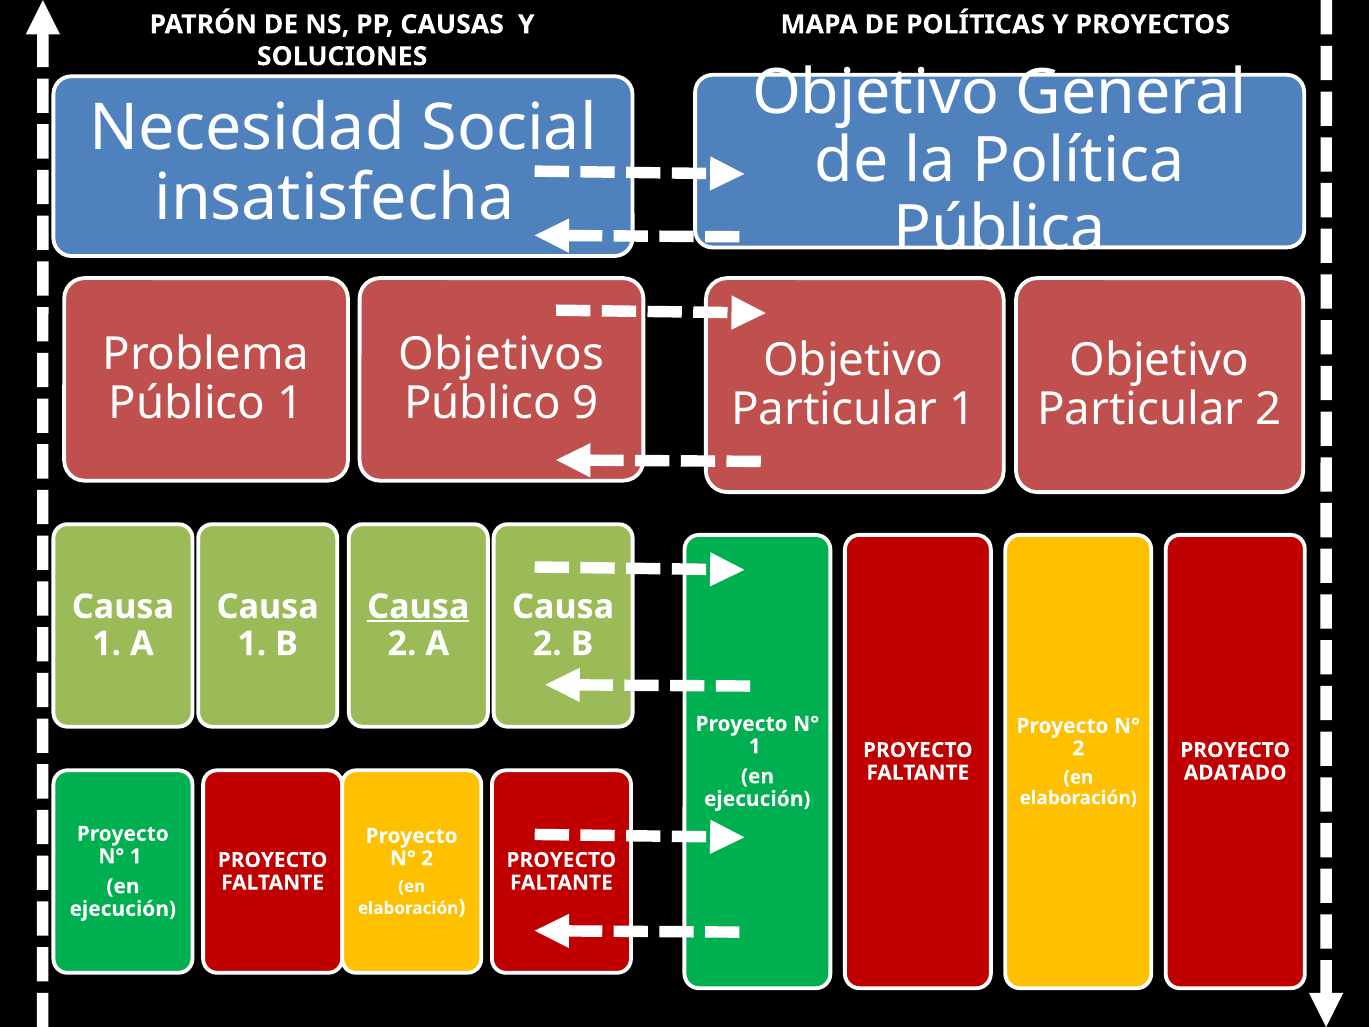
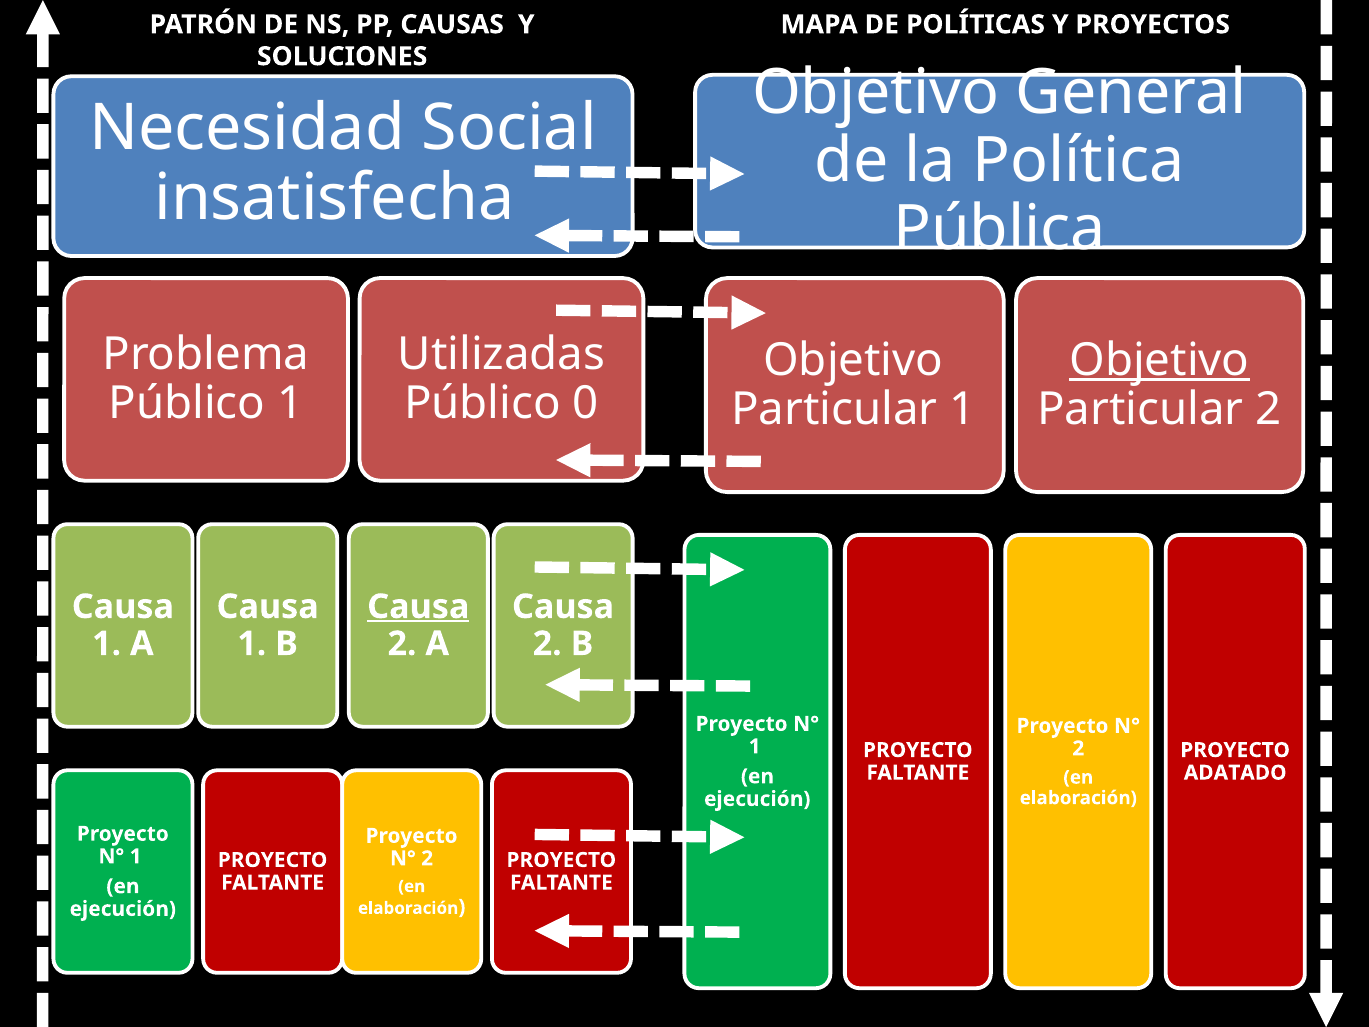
Objetivos: Objetivos -> Utilizadas
Objetivo at (1159, 360) underline: none -> present
9: 9 -> 0
